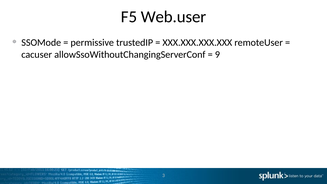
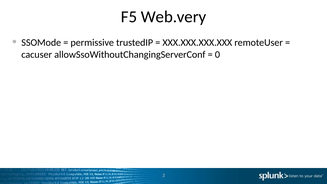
Web.user: Web.user -> Web.very
9: 9 -> 0
